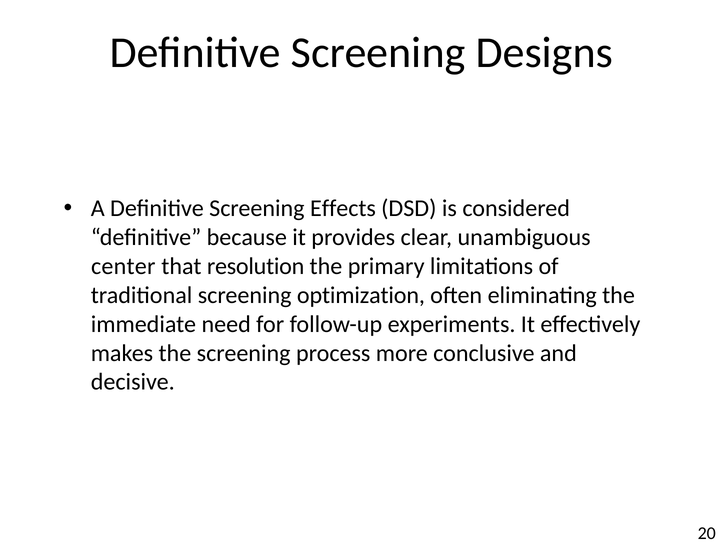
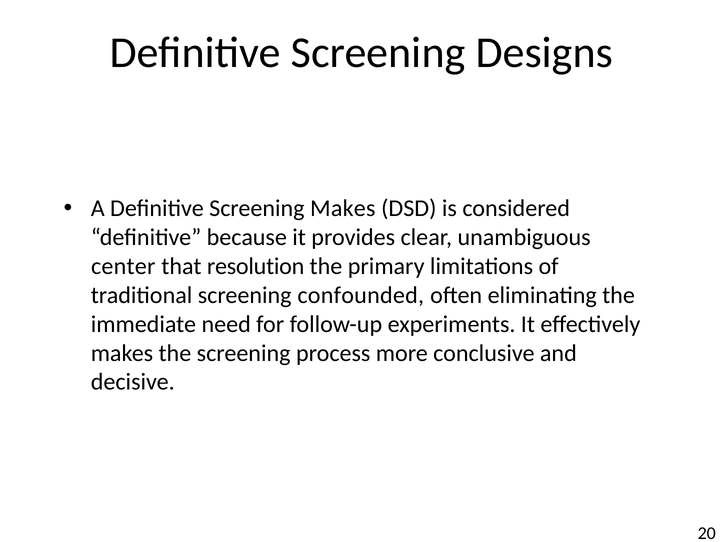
Screening Effects: Effects -> Makes
optimization: optimization -> confounded
